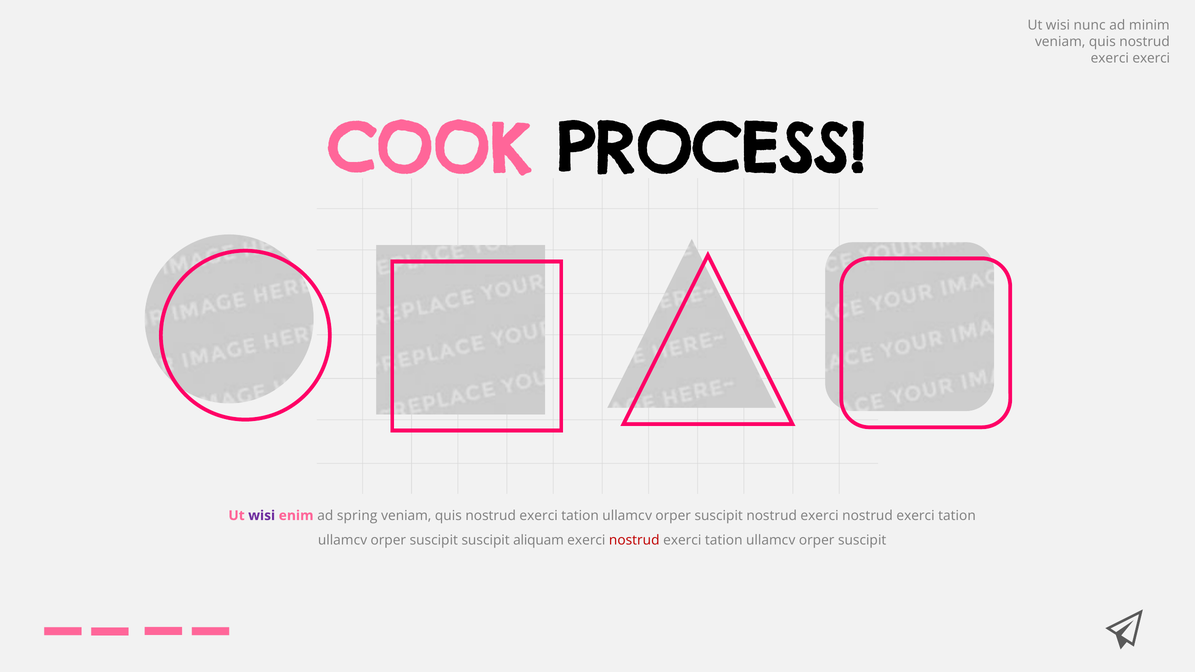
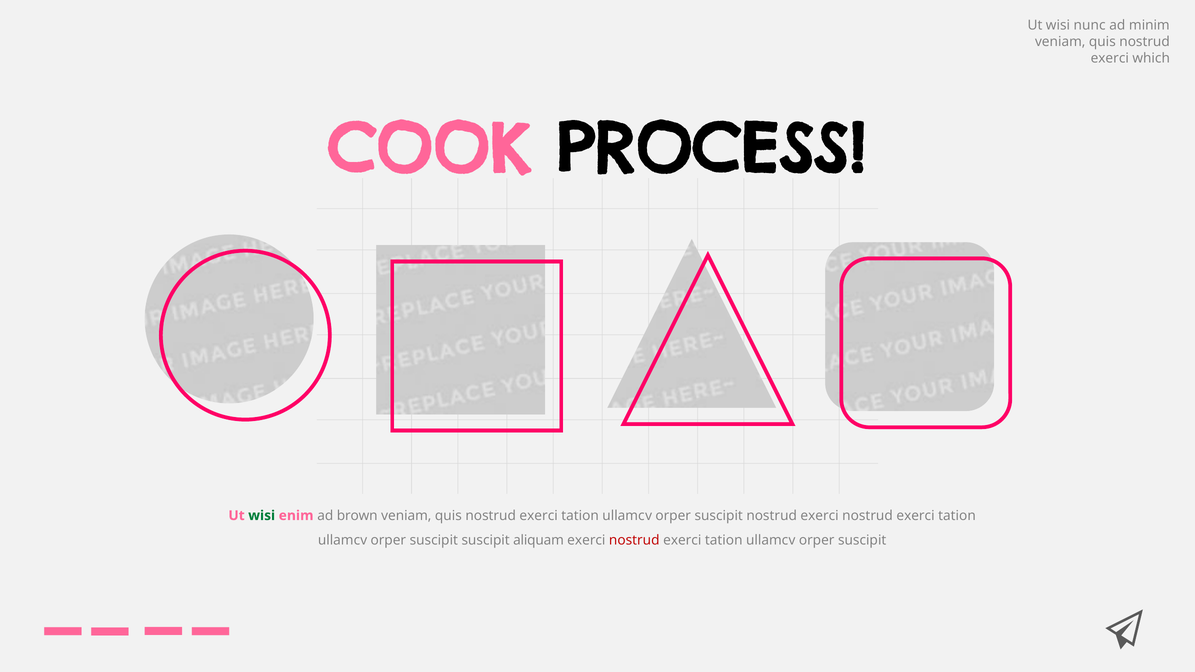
exerci exerci: exerci -> which
wisi at (262, 516) colour: purple -> green
spring: spring -> brown
